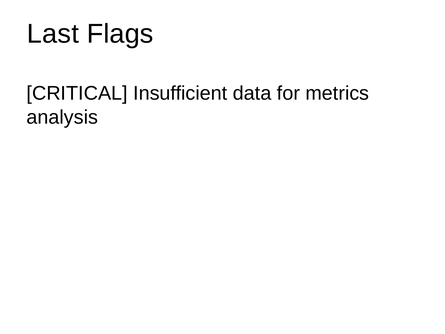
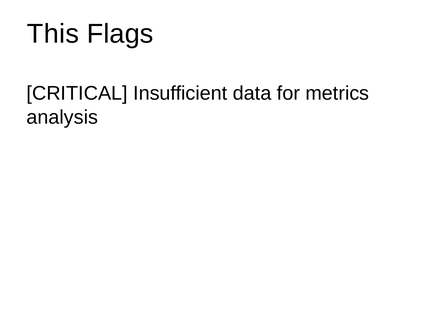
Last: Last -> This
